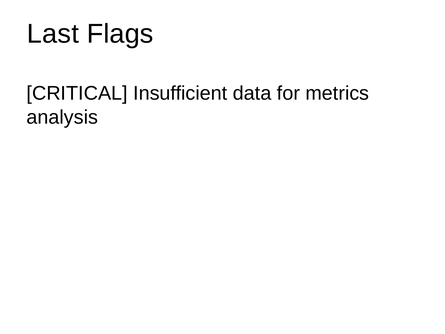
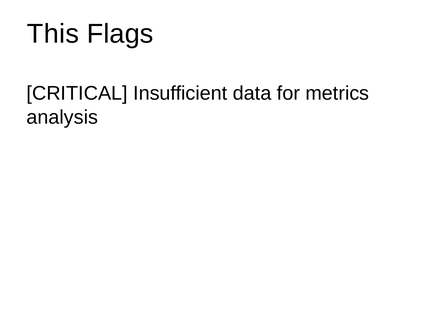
Last: Last -> This
